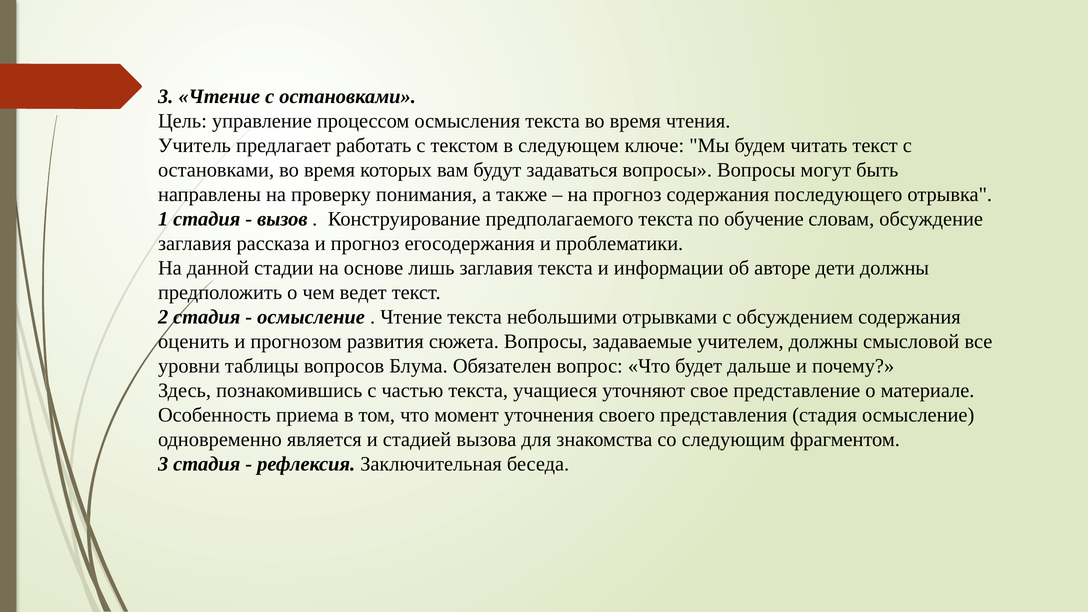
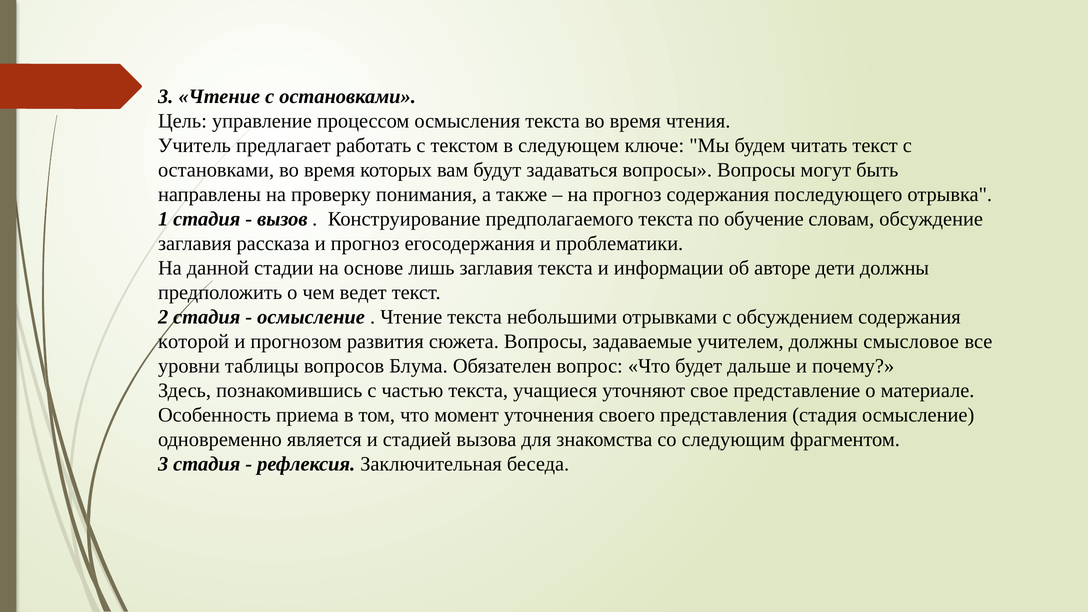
оценить: оценить -> которой
смысловой: смысловой -> смысловое
